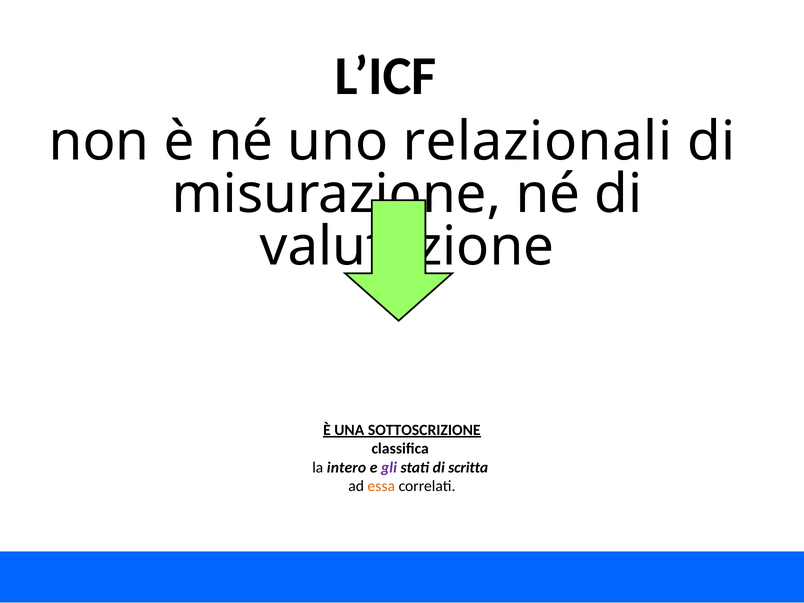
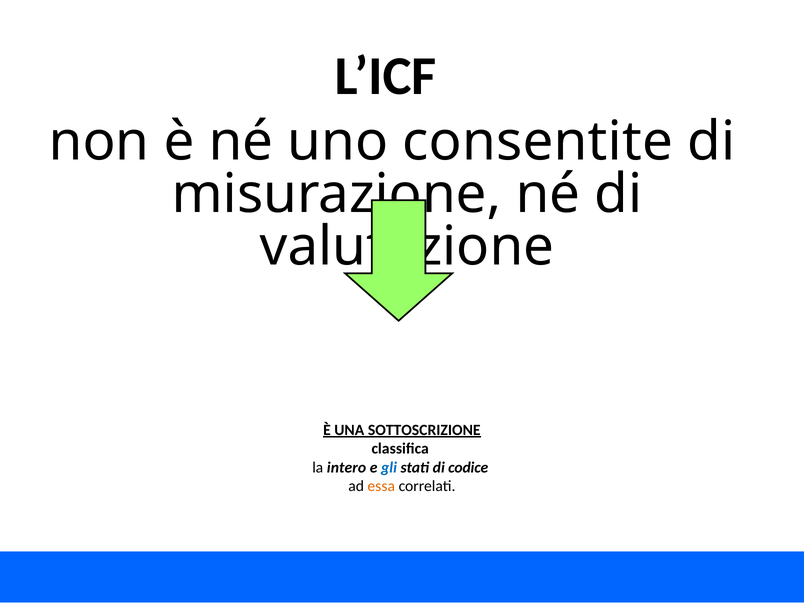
relazionali: relazionali -> consentite
gli colour: purple -> blue
scritta: scritta -> codice
